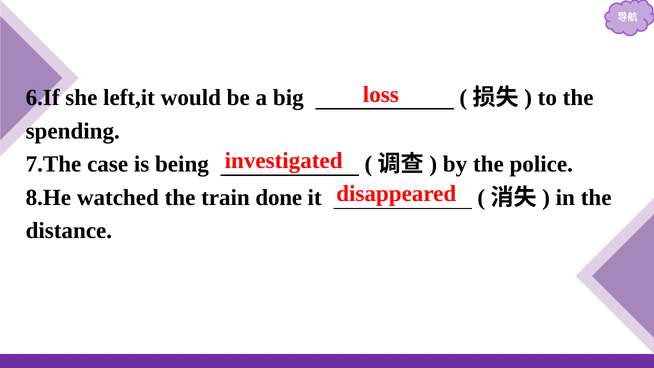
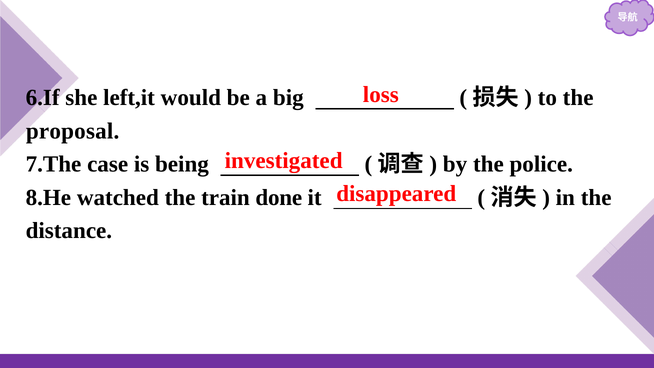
spending: spending -> proposal
